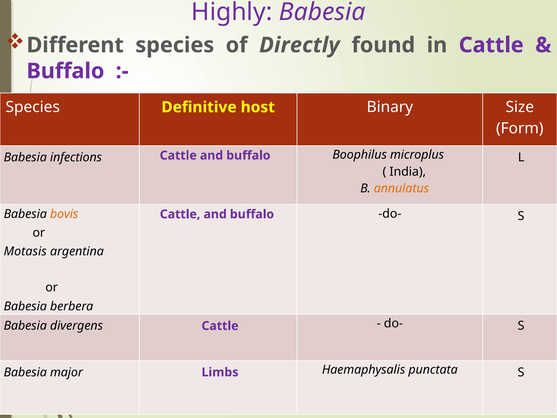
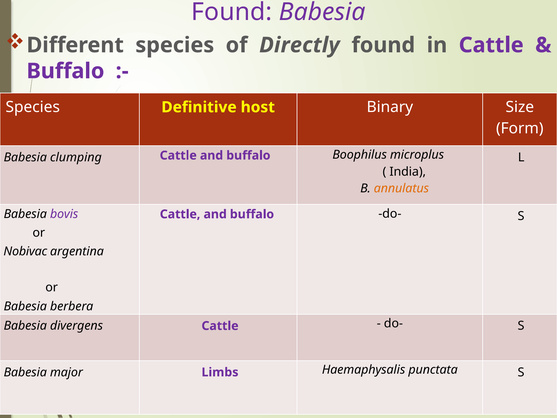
Highly at (232, 12): Highly -> Found
infections: infections -> clumping
bovis colour: orange -> purple
Motasis: Motasis -> Nobivac
